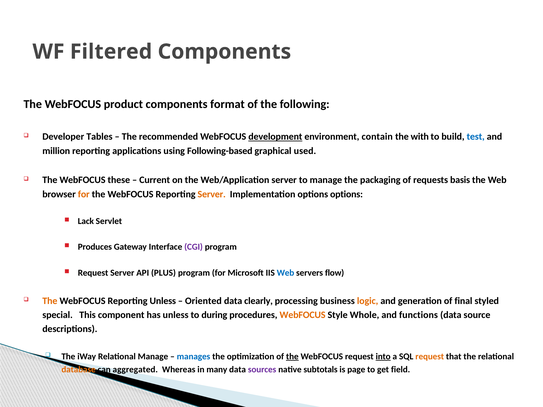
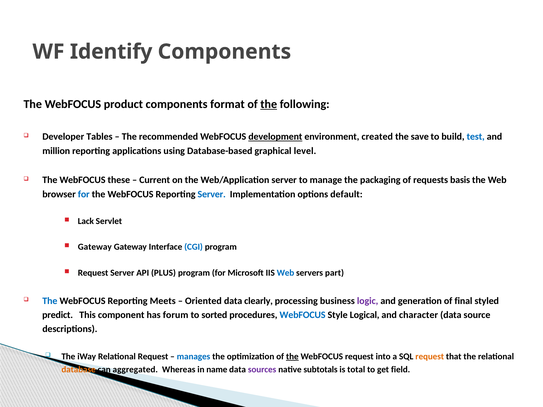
Filtered: Filtered -> Identify
the at (269, 104) underline: none -> present
contain: contain -> created
with: with -> save
Following-based: Following-based -> Database-based
used: used -> level
for at (84, 194) colour: orange -> blue
Server at (212, 194) colour: orange -> blue
options options: options -> default
Produces at (95, 247): Produces -> Gateway
CGI colour: purple -> blue
flow: flow -> part
The at (50, 301) colour: orange -> blue
Reporting Unless: Unless -> Meets
logic colour: orange -> purple
special: special -> predict
has unless: unless -> forum
during: during -> sorted
WebFOCUS at (303, 315) colour: orange -> blue
Whole: Whole -> Logical
functions: functions -> character
Relational Manage: Manage -> Request
into underline: present -> none
many: many -> name
page: page -> total
